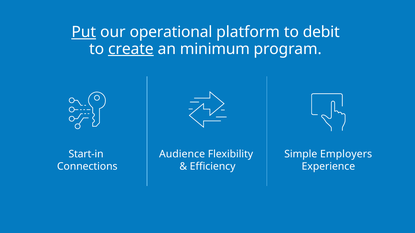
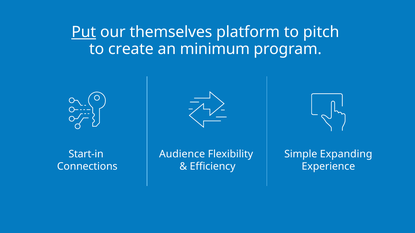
operational: operational -> themselves
debit: debit -> pitch
create underline: present -> none
Employers: Employers -> Expanding
